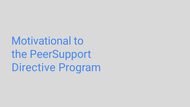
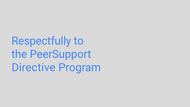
Motivational: Motivational -> Respectfully
